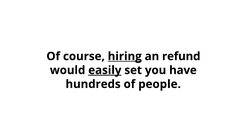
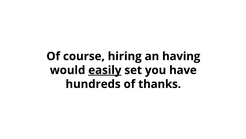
hiring underline: present -> none
refund: refund -> having
people: people -> thanks
